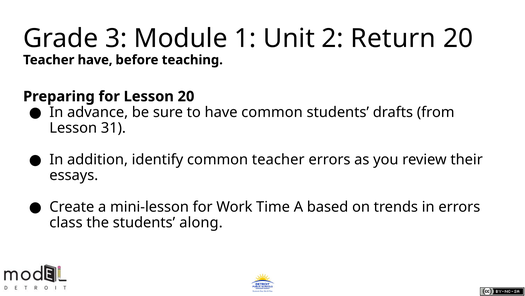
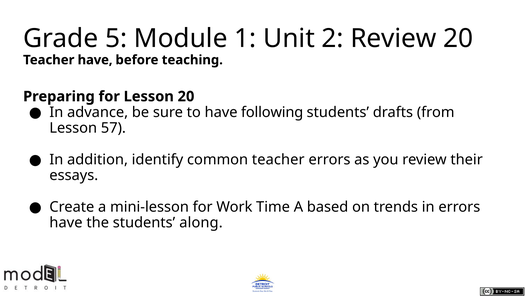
3: 3 -> 5
2 Return: Return -> Review
have common: common -> following
31: 31 -> 57
class at (66, 222): class -> have
